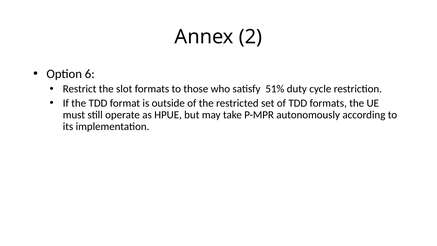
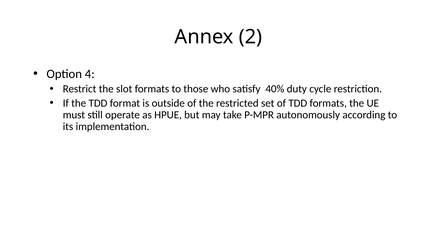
6: 6 -> 4
51%: 51% -> 40%
